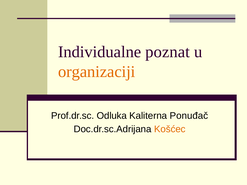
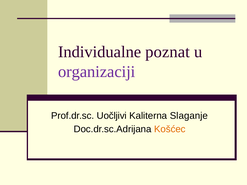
organizaciji colour: orange -> purple
Odluka: Odluka -> Uočljivi
Ponuđač: Ponuđač -> Slaganje
